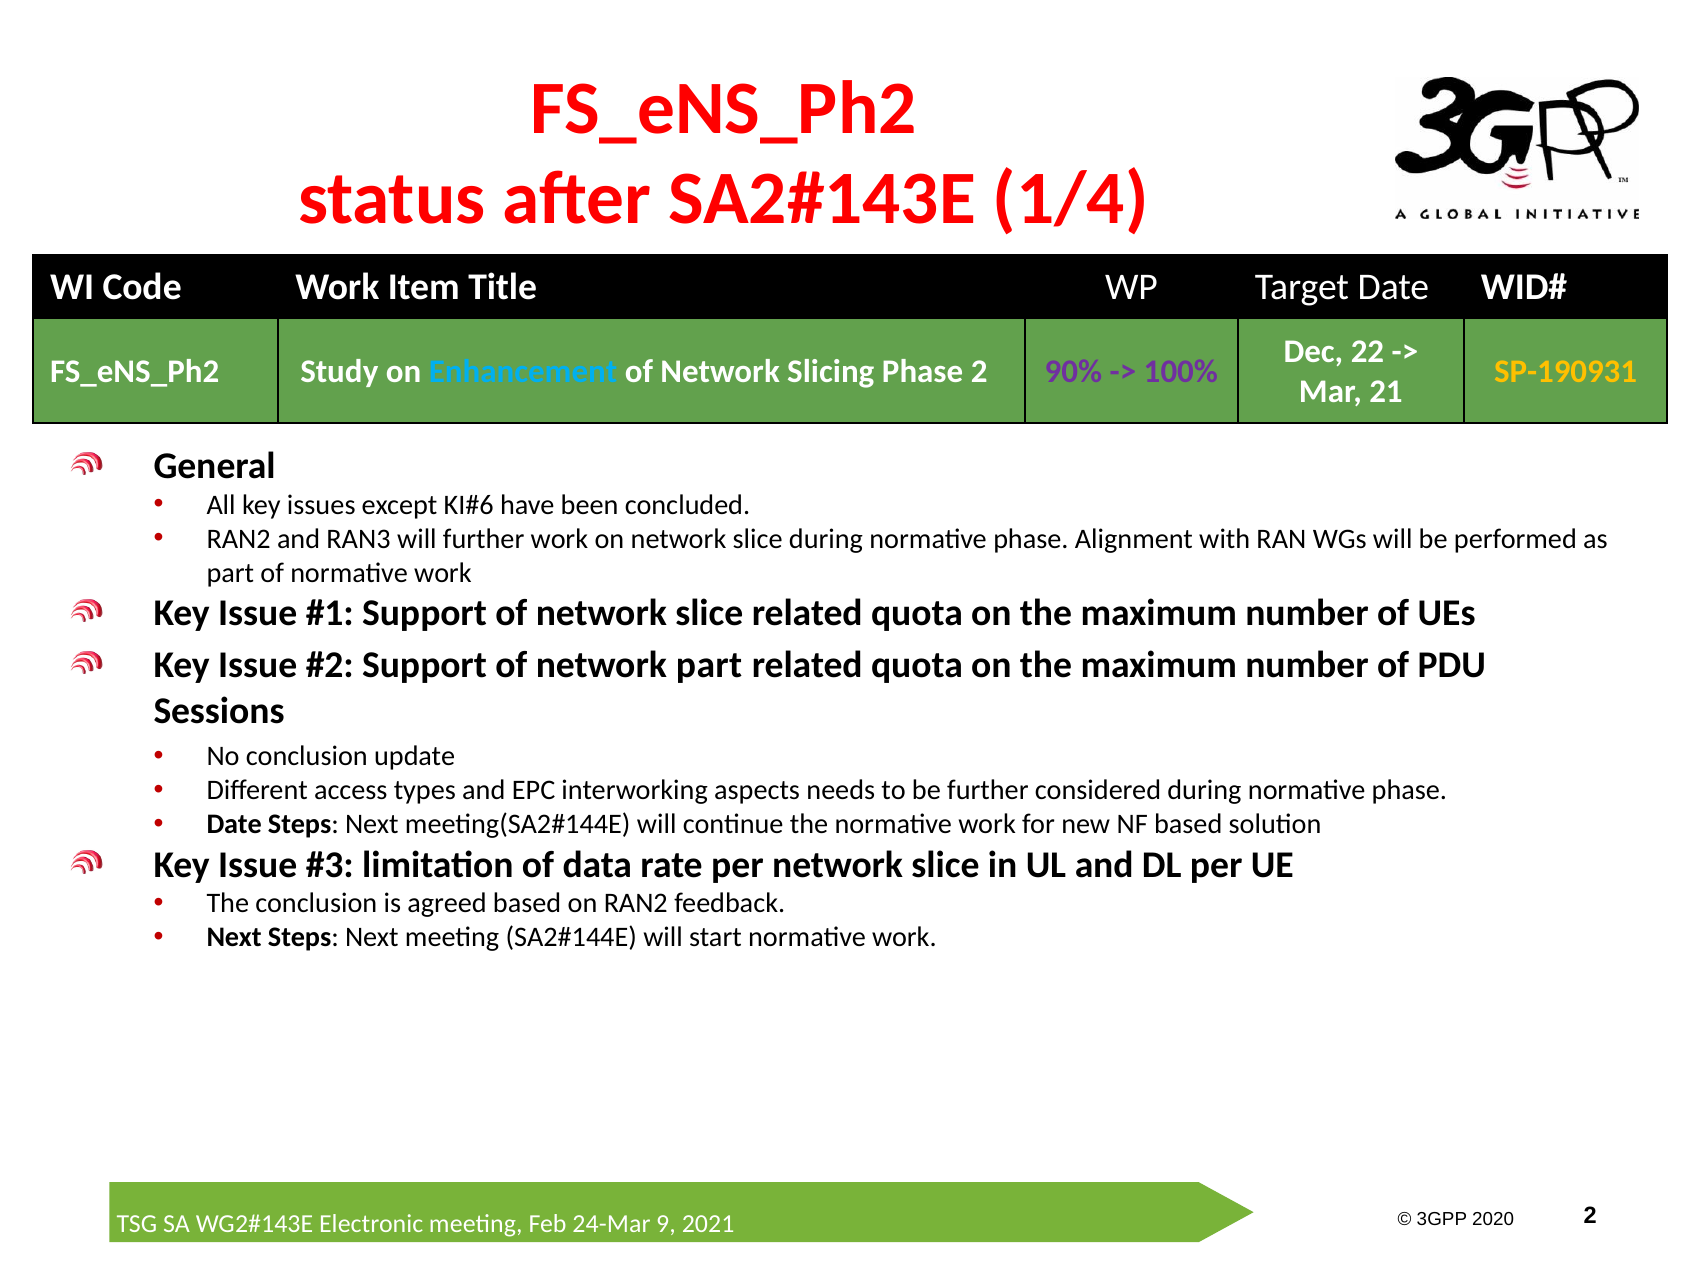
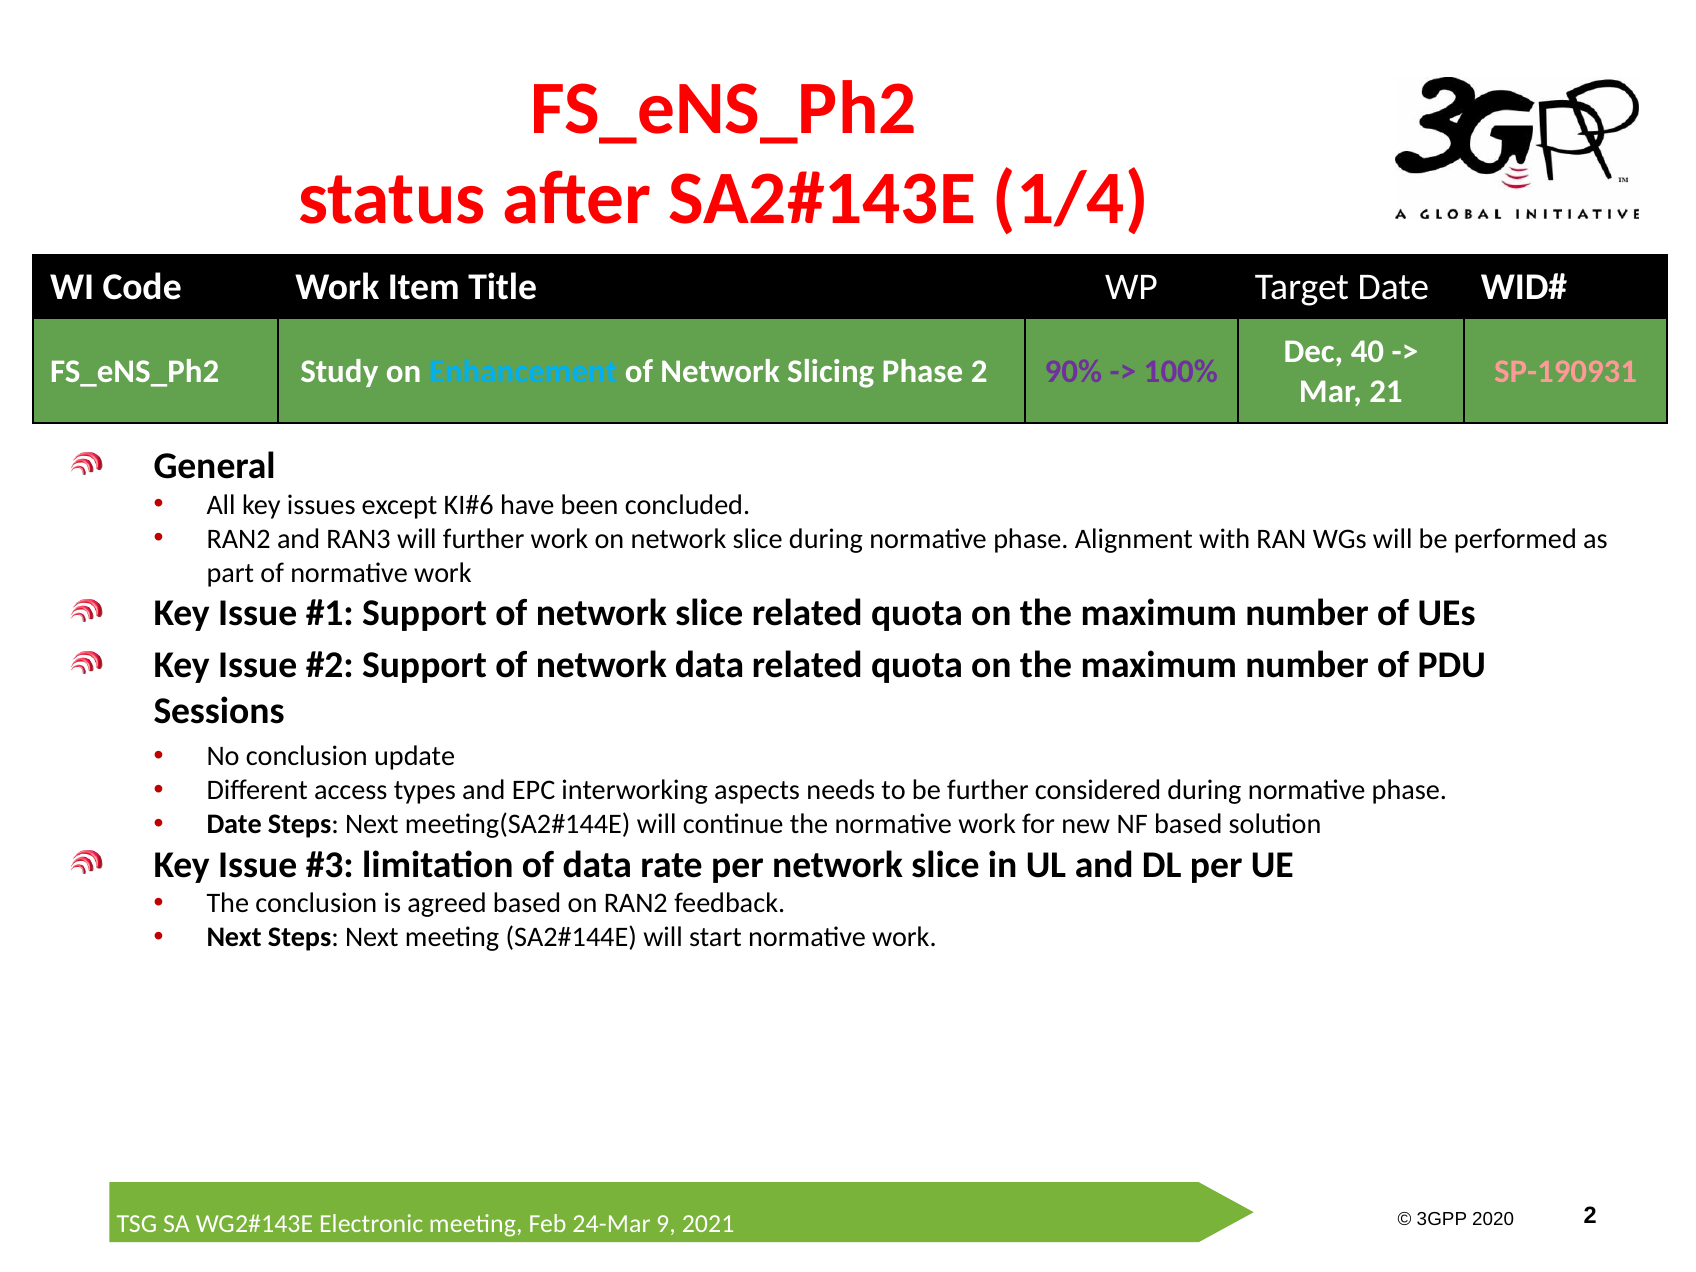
22: 22 -> 40
SP-190931 colour: yellow -> pink
network part: part -> data
